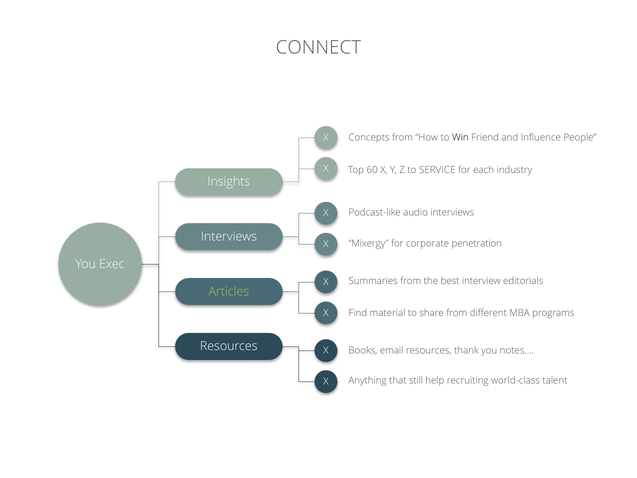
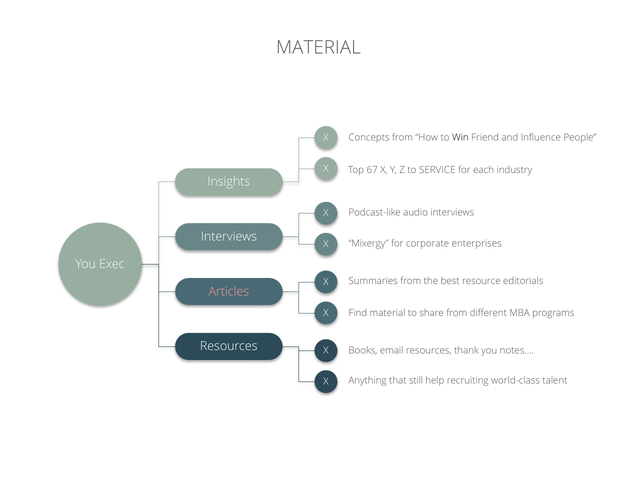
CONNECT at (318, 48): CONNECT -> MATERIAL
60: 60 -> 67
penetration: penetration -> enterprises
interview: interview -> resource
Articles colour: light green -> pink
